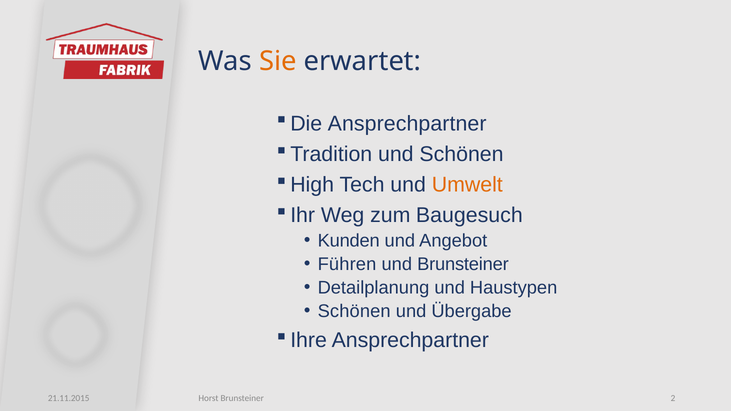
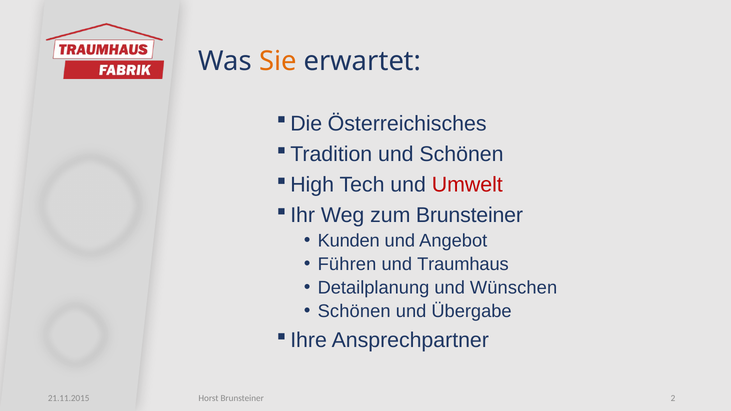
Ansprechpartner at (407, 124): Ansprechpartner -> Österreichisches
Umwelt colour: orange -> red
zum Baugesuch: Baugesuch -> Brunsteiner
und Brunsteiner: Brunsteiner -> Traumhaus
Haustypen: Haustypen -> Wünschen
